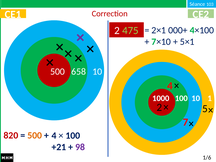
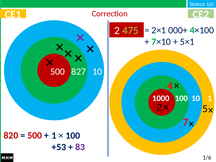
658: 658 -> 827
500 at (35, 135) colour: orange -> red
4 at (54, 136): 4 -> 1
+21: +21 -> +53
98: 98 -> 83
